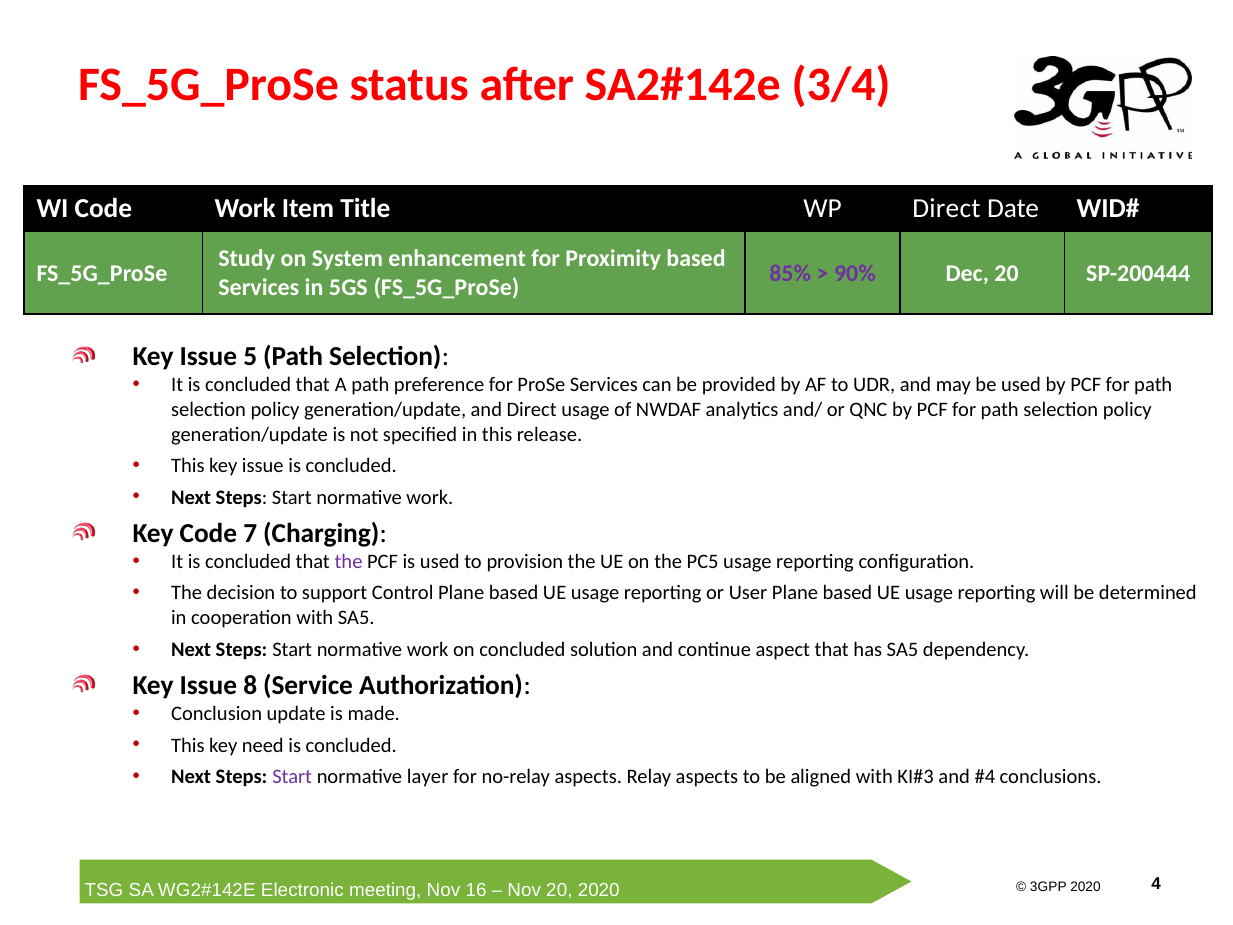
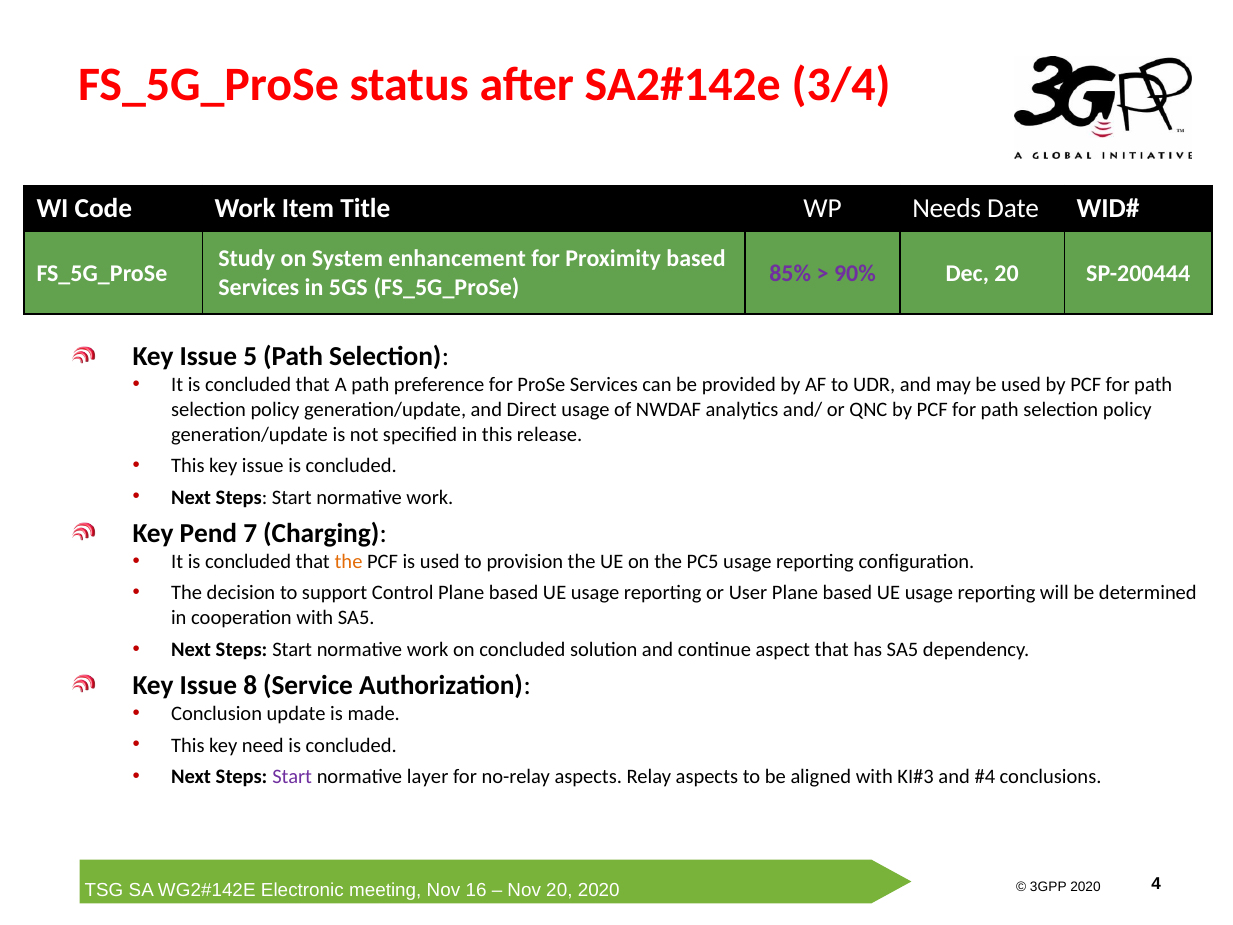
WP Direct: Direct -> Needs
Key Code: Code -> Pend
the at (349, 562) colour: purple -> orange
